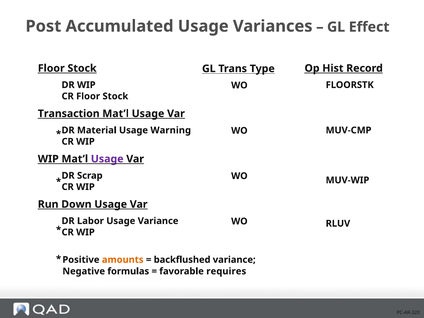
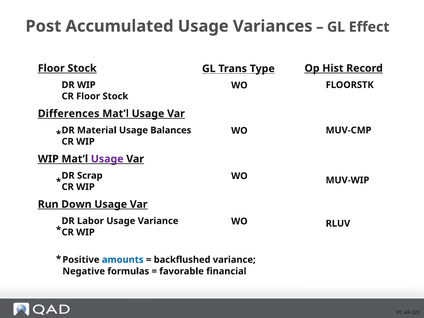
Transaction: Transaction -> Differences
Warning: Warning -> Balances
amounts colour: orange -> blue
requires: requires -> financial
